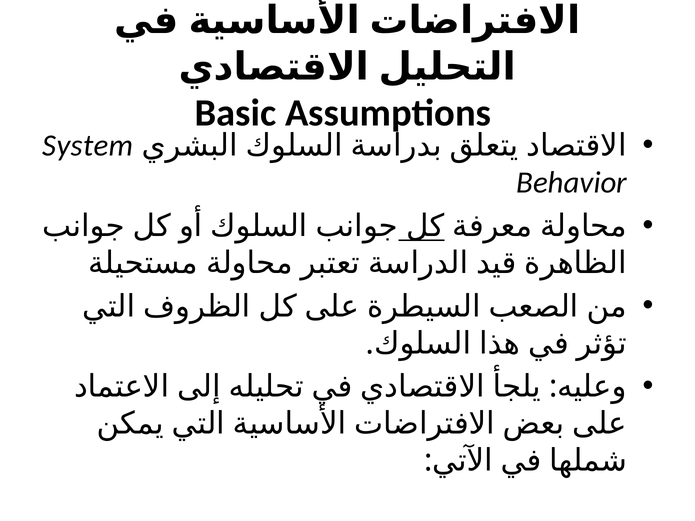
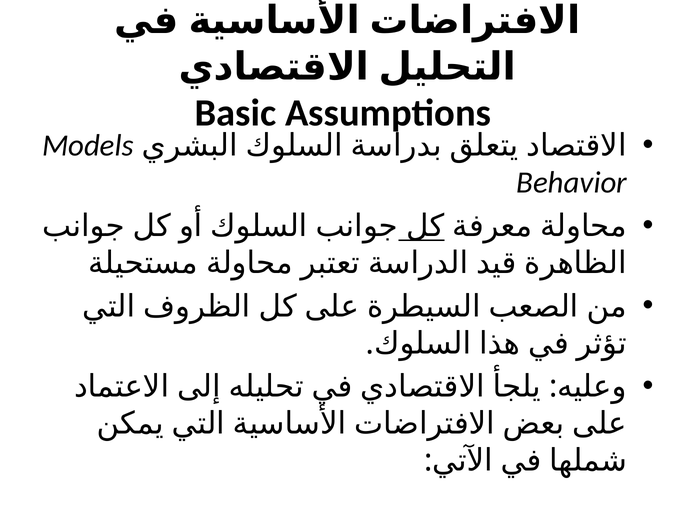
System: System -> Models
